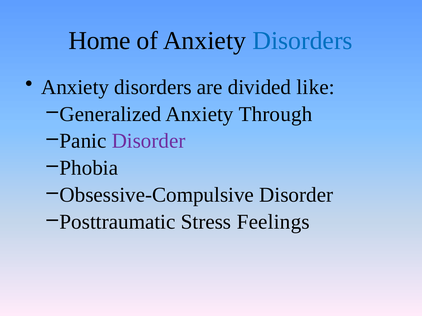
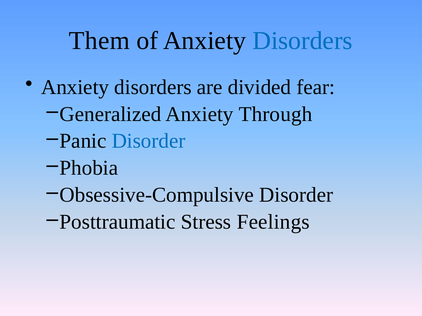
Home: Home -> Them
like: like -> fear
Disorder at (149, 141) colour: purple -> blue
